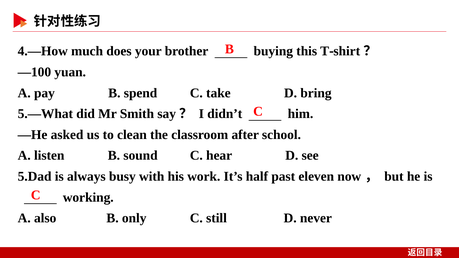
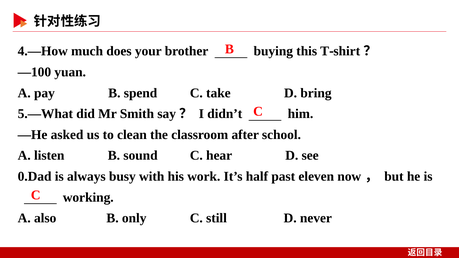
5.Dad: 5.Dad -> 0.Dad
